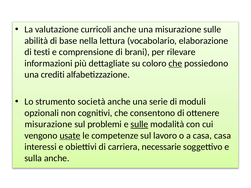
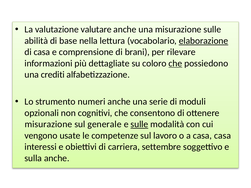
curricoli: curricoli -> valutare
elaborazione underline: none -> present
di testi: testi -> casa
società: società -> numeri
problemi: problemi -> generale
usate underline: present -> none
necessarie: necessarie -> settembre
